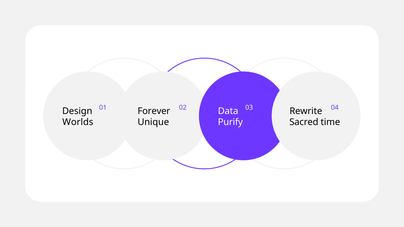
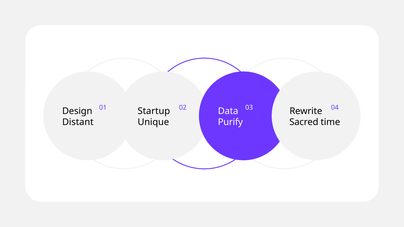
Forever: Forever -> Startup
Worlds: Worlds -> Distant
